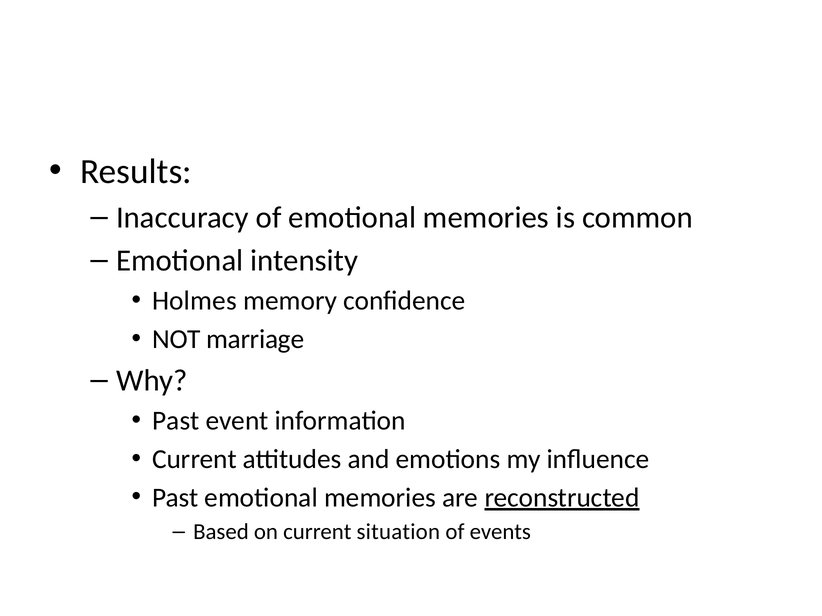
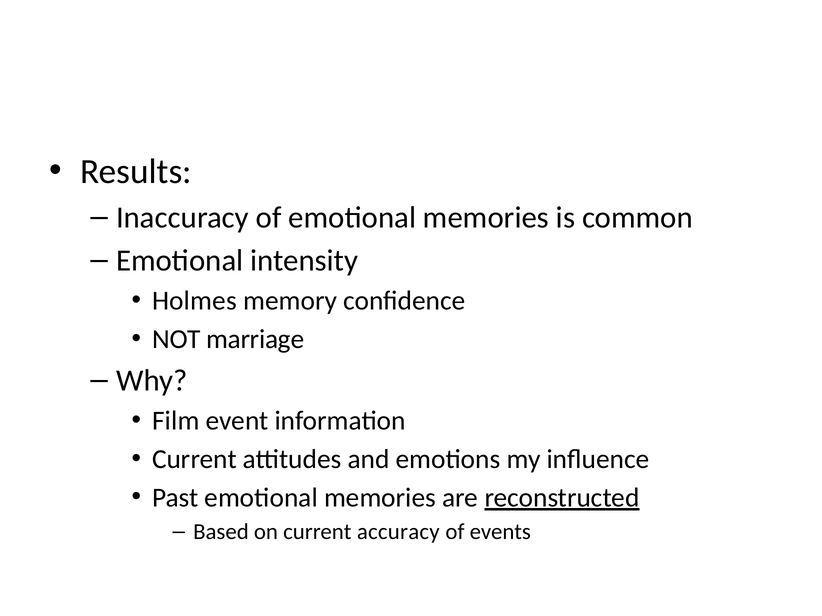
Past at (176, 421): Past -> Film
situation: situation -> accuracy
